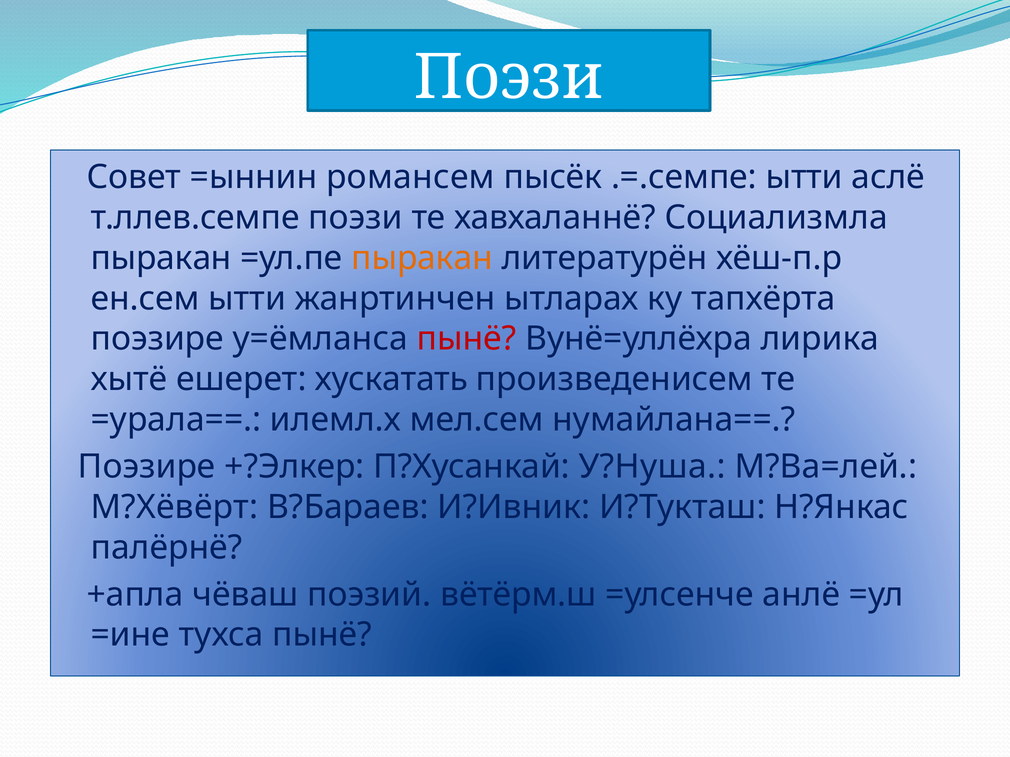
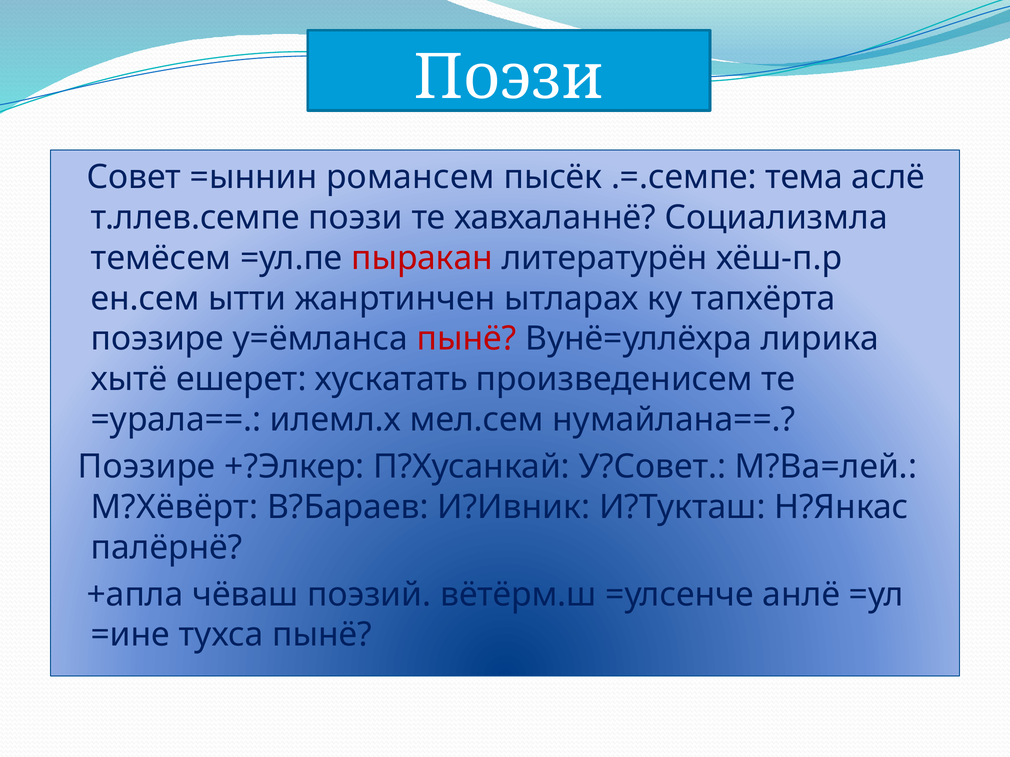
.=.семпе ытти: ытти -> тема
пыракан at (161, 258): пыракан -> темёсем
пыракан at (422, 258) colour: orange -> red
У?Нуша: У?Нуша -> У?Совет
